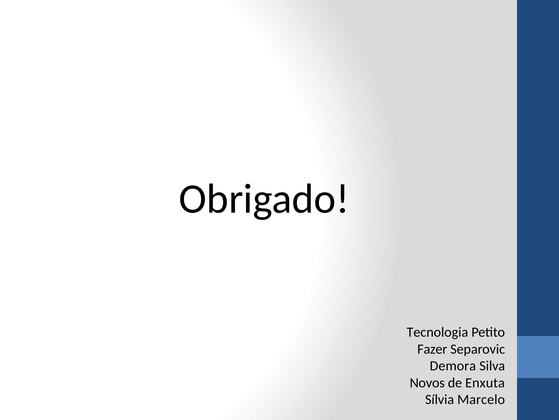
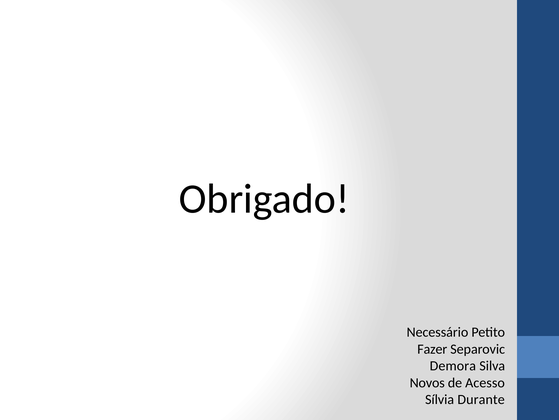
Tecnologia: Tecnologia -> Necessário
Enxuta: Enxuta -> Acesso
Marcelo: Marcelo -> Durante
